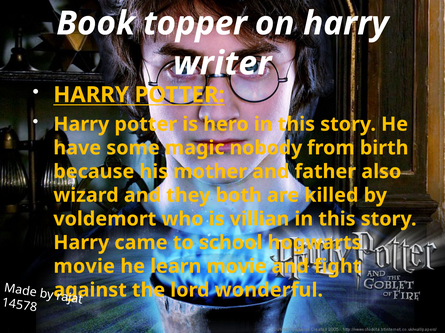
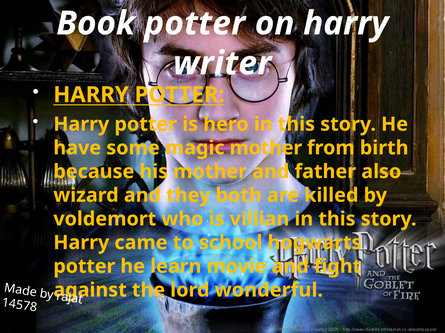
Book topper: topper -> potter
magic nobody: nobody -> mother
movie at (84, 267): movie -> potter
